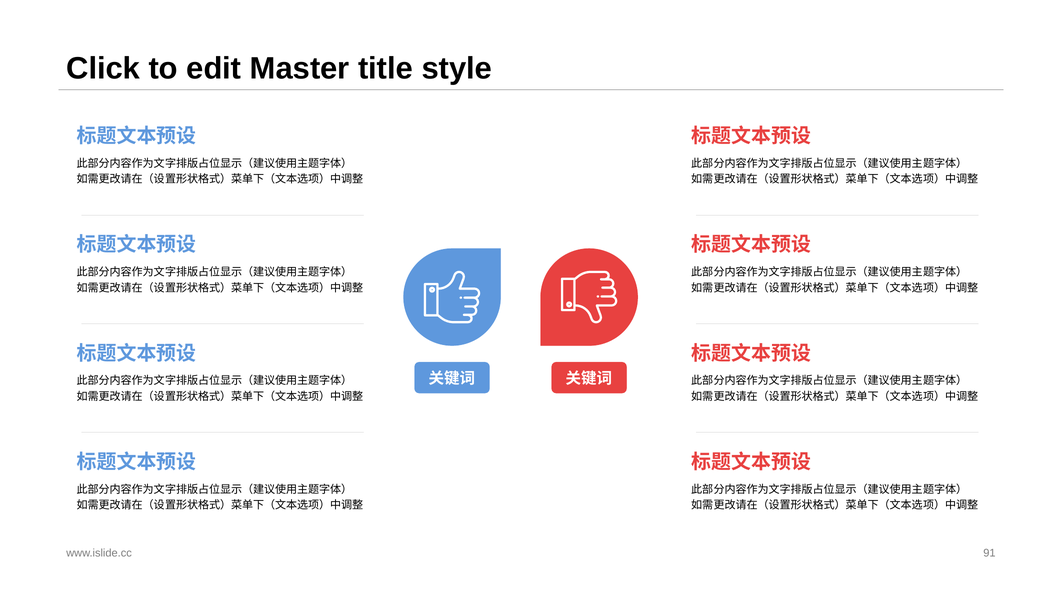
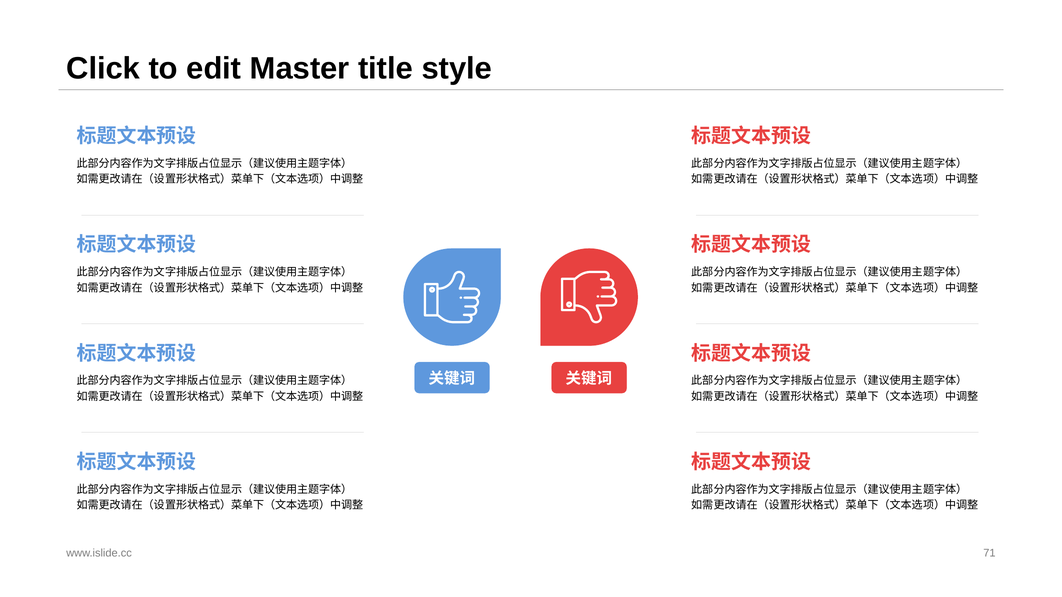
91: 91 -> 71
